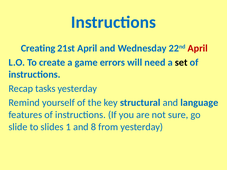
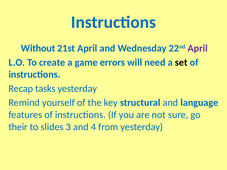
Creating: Creating -> Without
April at (198, 48) colour: red -> purple
slide: slide -> their
1: 1 -> 3
8: 8 -> 4
